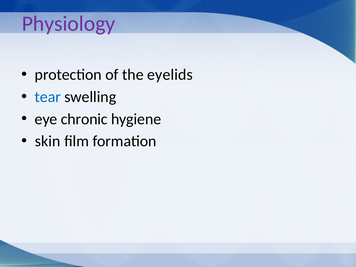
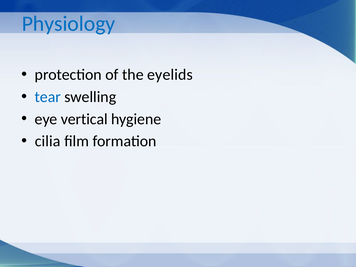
Physiology colour: purple -> blue
chronic: chronic -> vertical
skin: skin -> cilia
